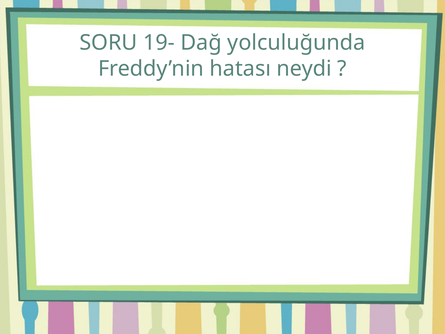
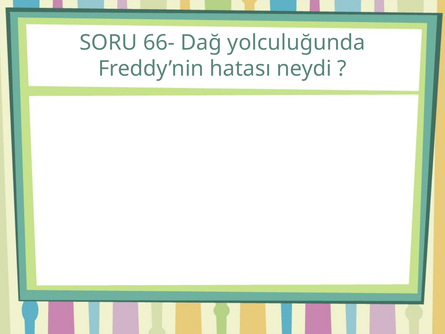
19-: 19- -> 66-
